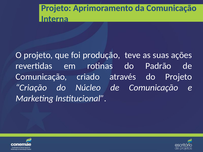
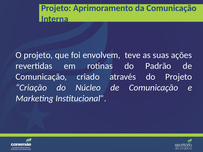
produção: produção -> envolvem
